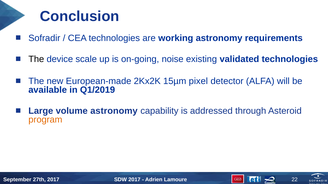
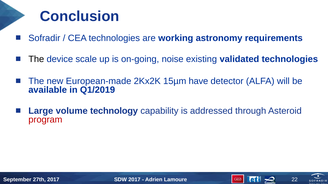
pixel: pixel -> have
volume astronomy: astronomy -> technology
program colour: orange -> red
